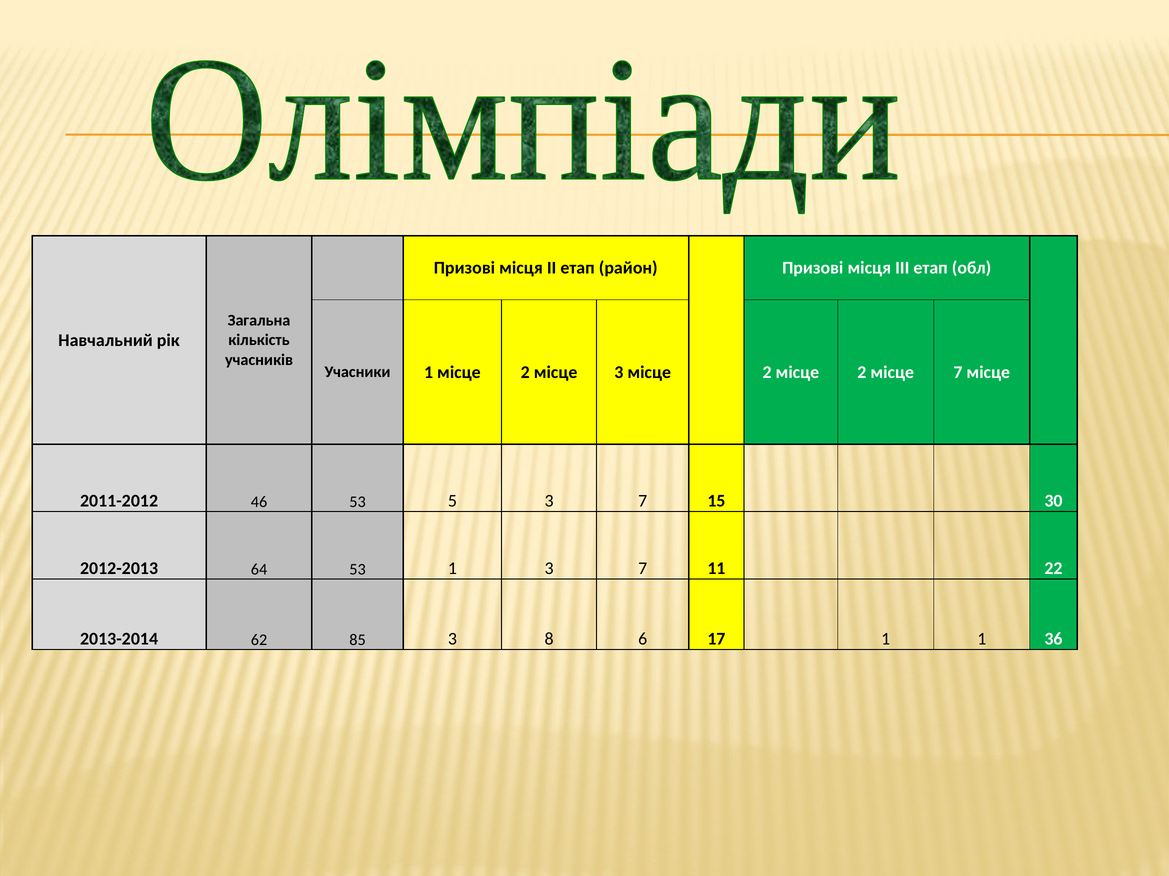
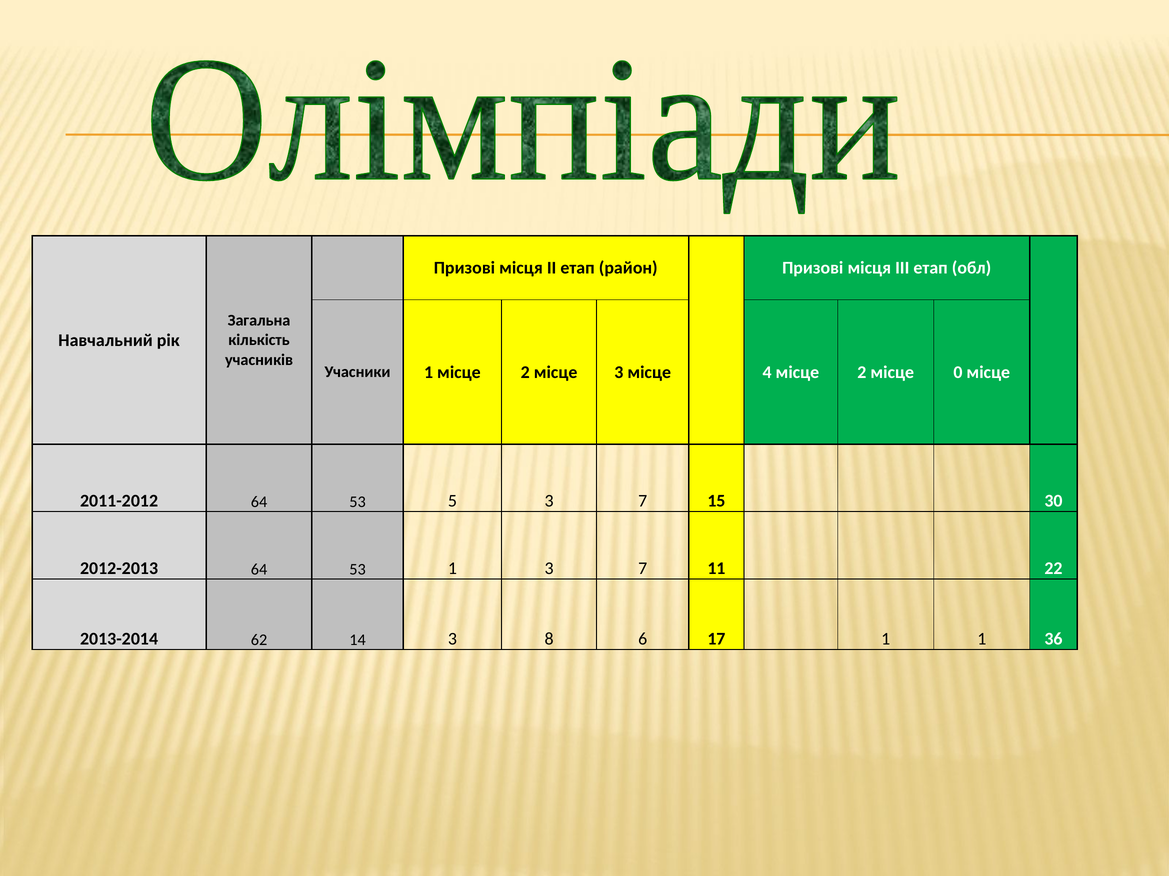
3 місце 2: 2 -> 4
місце 7: 7 -> 0
2011-2012 46: 46 -> 64
85: 85 -> 14
